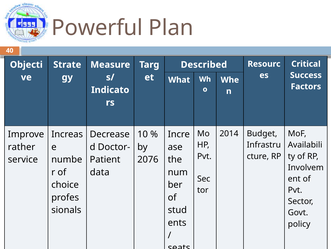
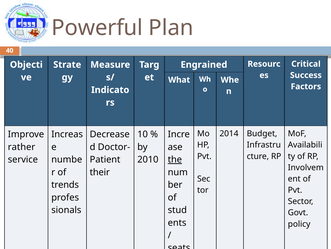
Described: Described -> Engrained
2076: 2076 -> 2010
the underline: none -> present
data: data -> their
choice: choice -> trends
